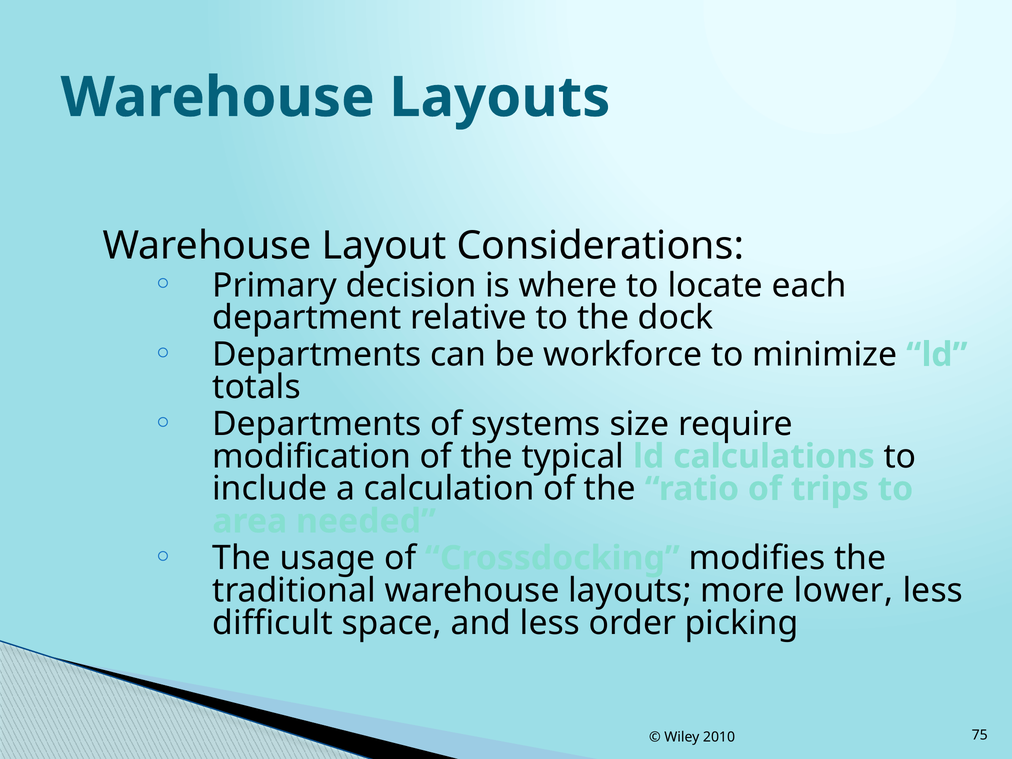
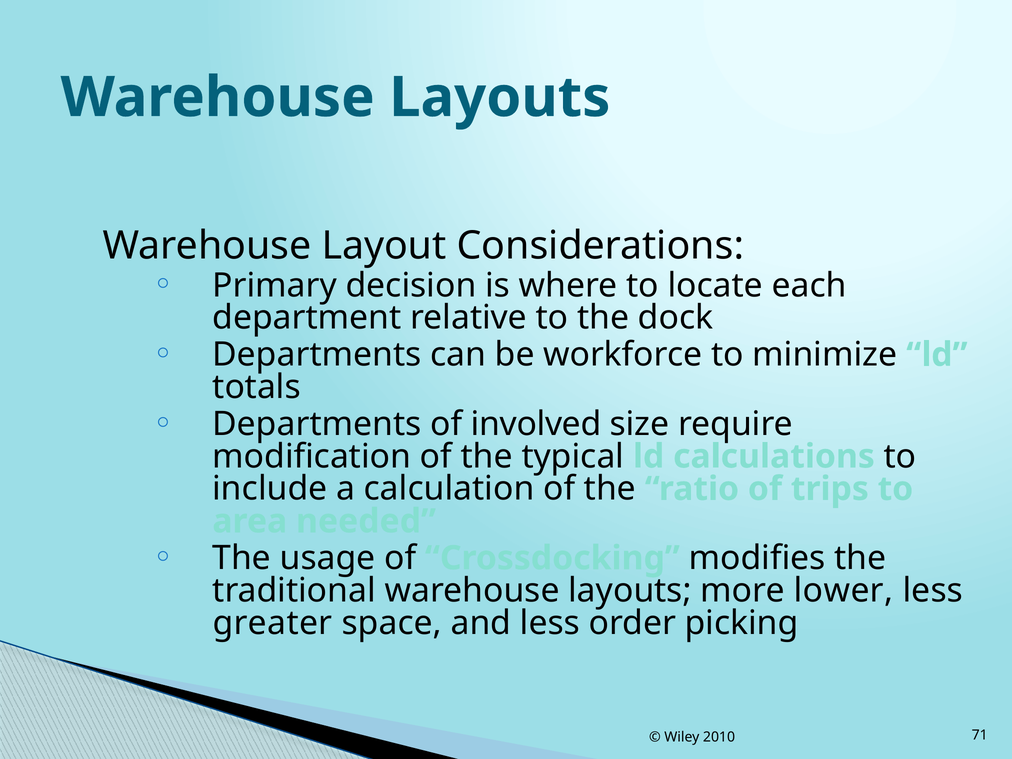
systems: systems -> involved
difficult: difficult -> greater
75: 75 -> 71
